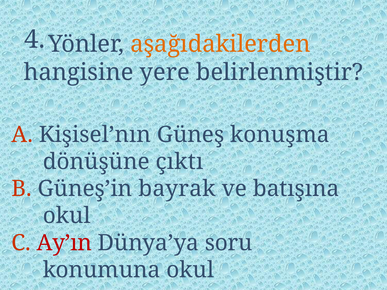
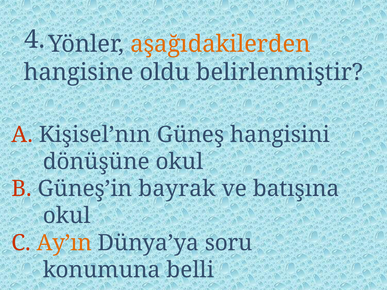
yere: yere -> oldu
konuşma: konuşma -> hangisini
dönüşüne çıktı: çıktı -> okul
Ay’ın colour: red -> orange
konumuna okul: okul -> belli
